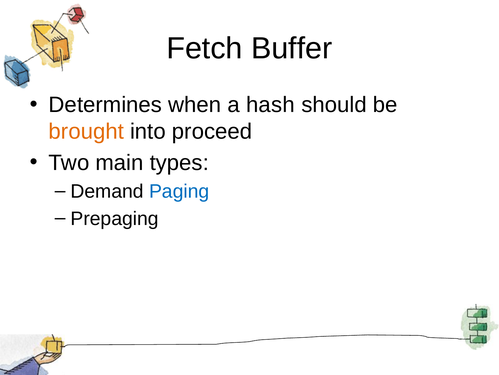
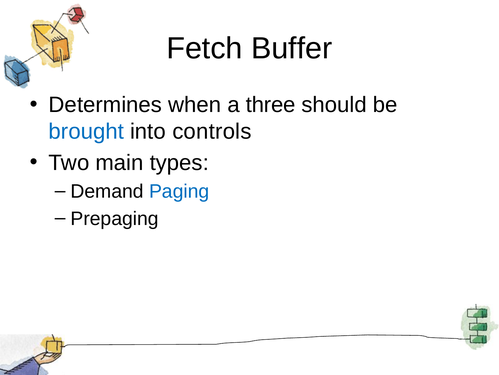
hash: hash -> three
brought colour: orange -> blue
proceed: proceed -> controls
